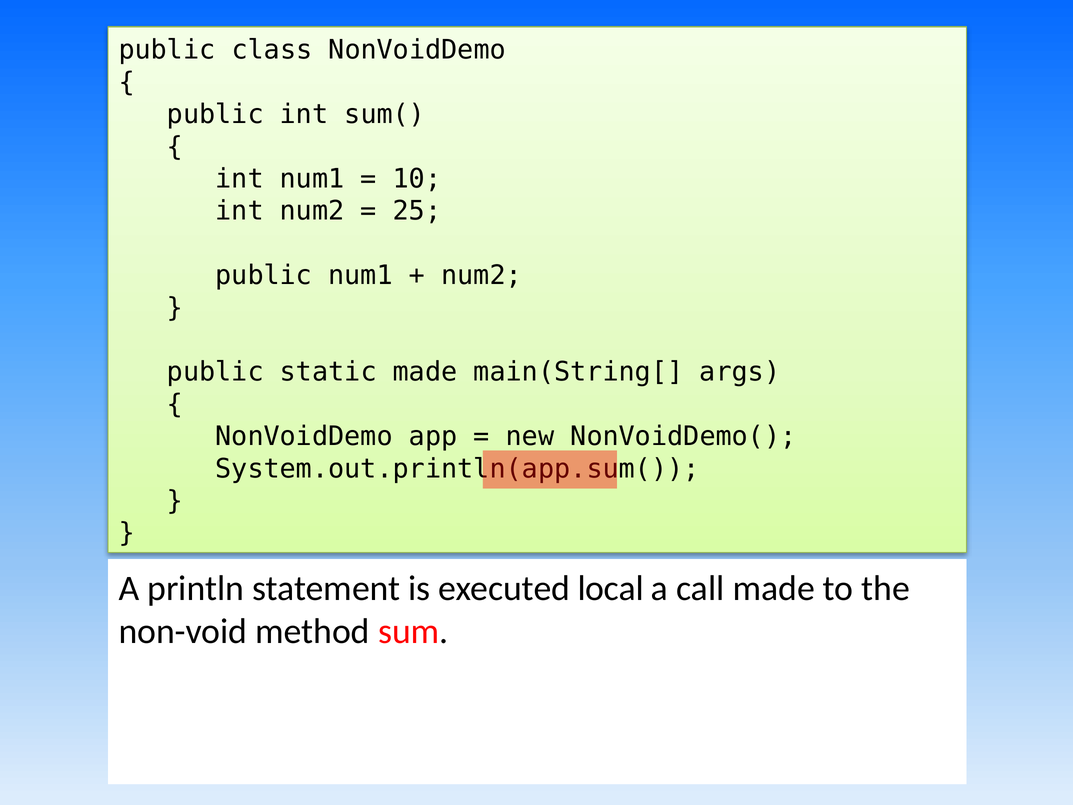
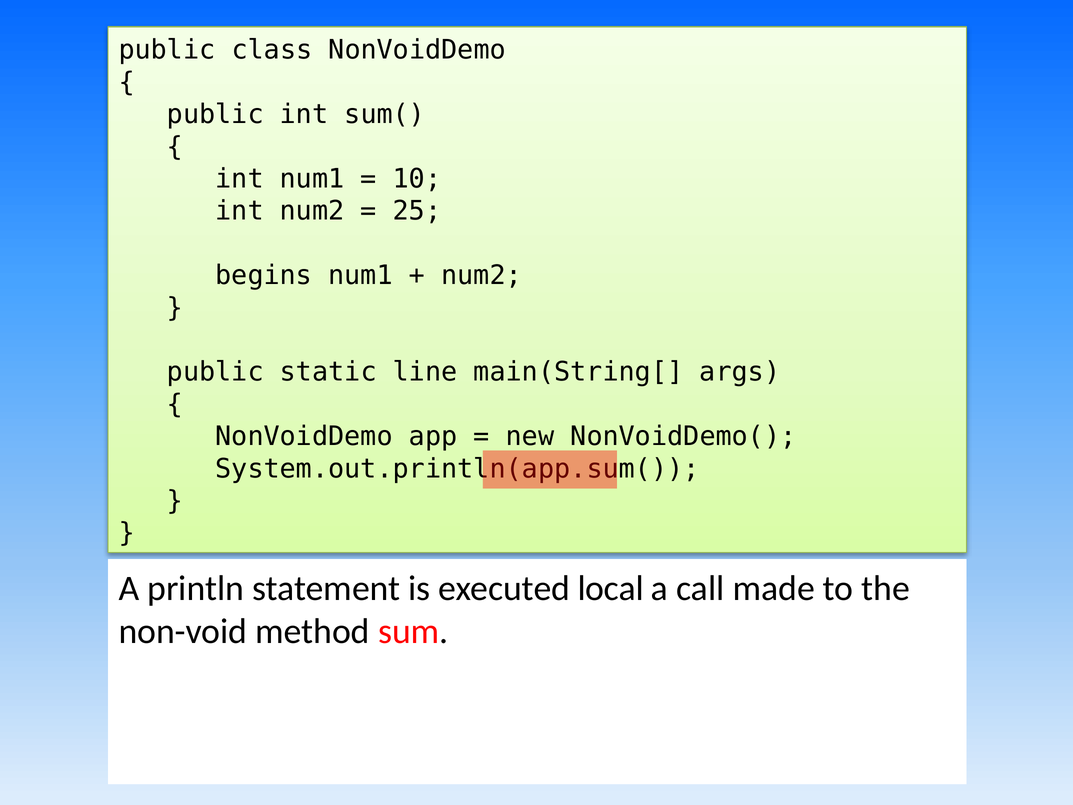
public at (264, 275): public -> begins
static made: made -> line
